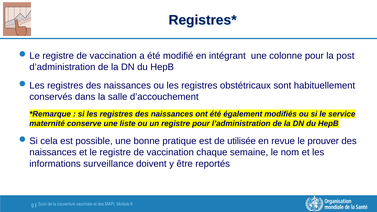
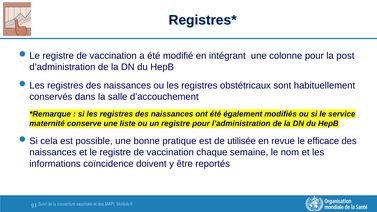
prouver: prouver -> efficace
surveillance: surveillance -> coïncidence
